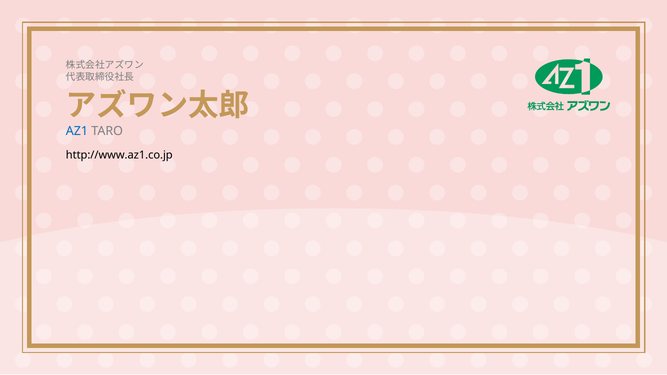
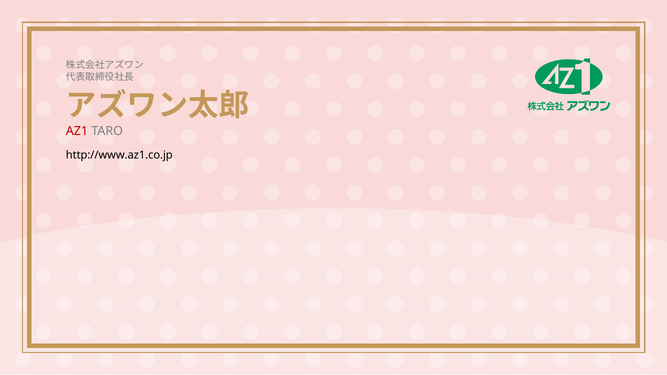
AZ1 colour: blue -> red
